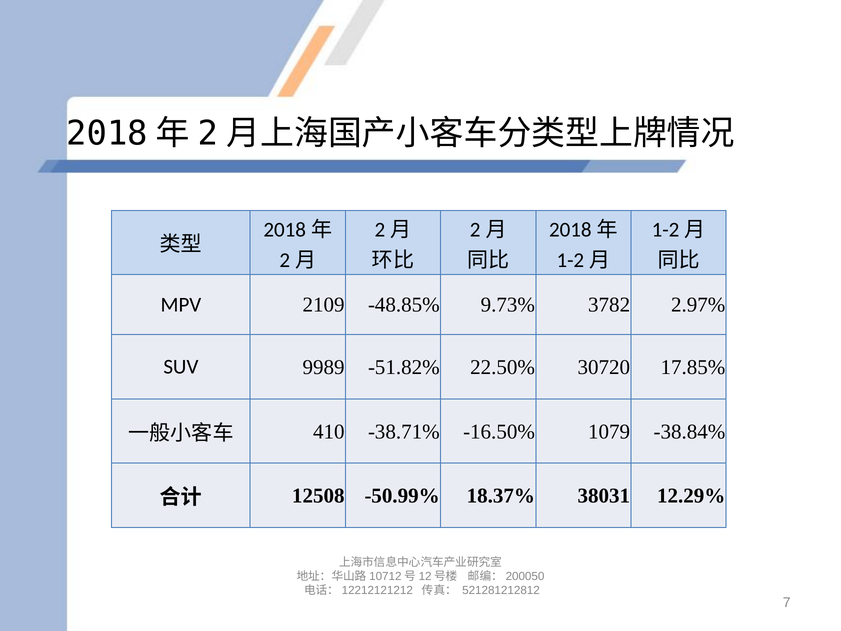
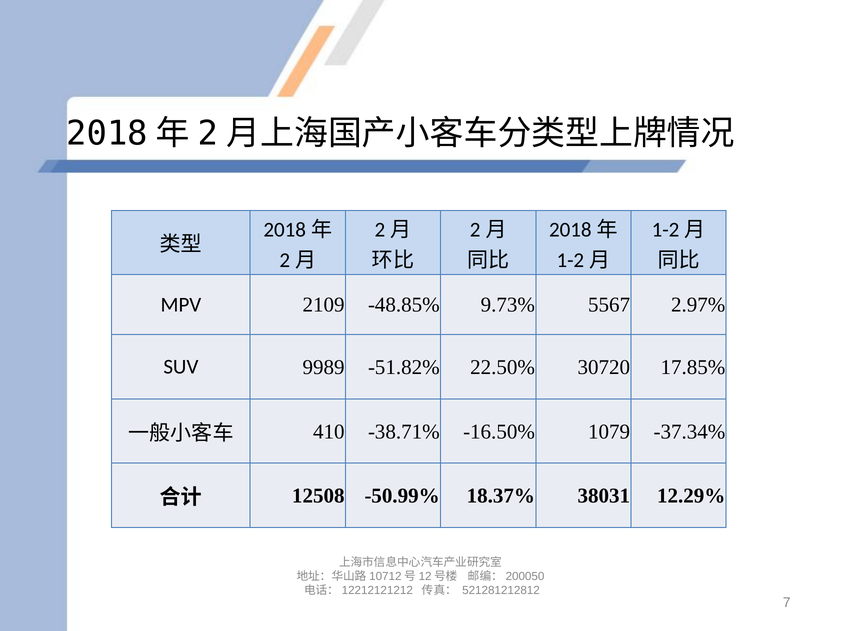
3782: 3782 -> 5567
-38.84%: -38.84% -> -37.34%
